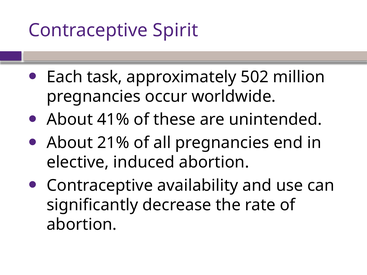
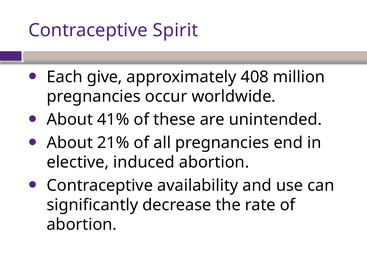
task: task -> give
502: 502 -> 408
